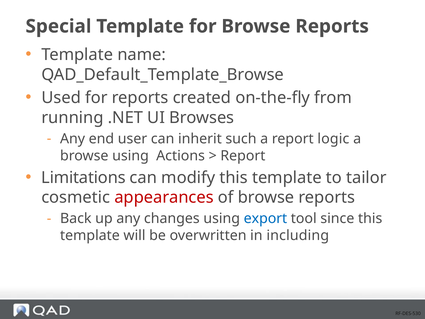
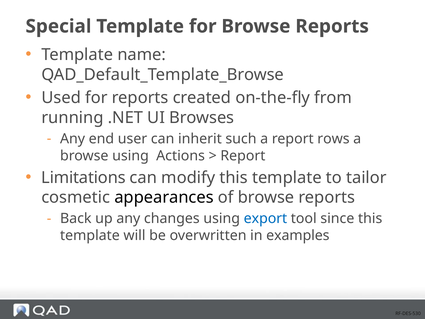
logic: logic -> rows
appearances colour: red -> black
including: including -> examples
